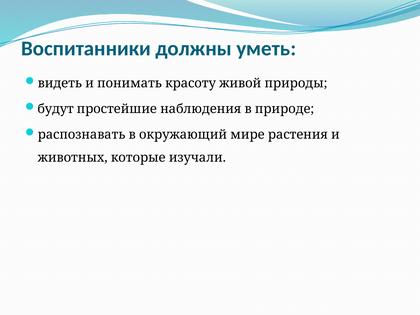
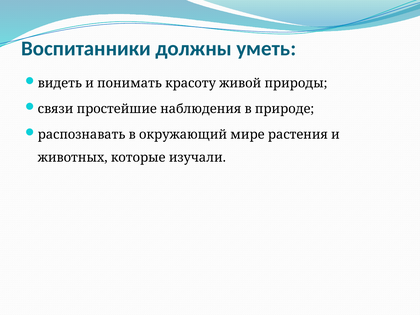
будут: будут -> связи
